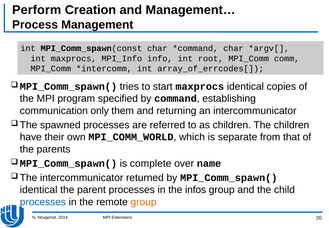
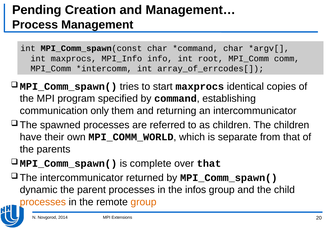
Perform: Perform -> Pending
over name: name -> that
identical at (39, 190): identical -> dynamic
processes at (43, 202) colour: blue -> orange
